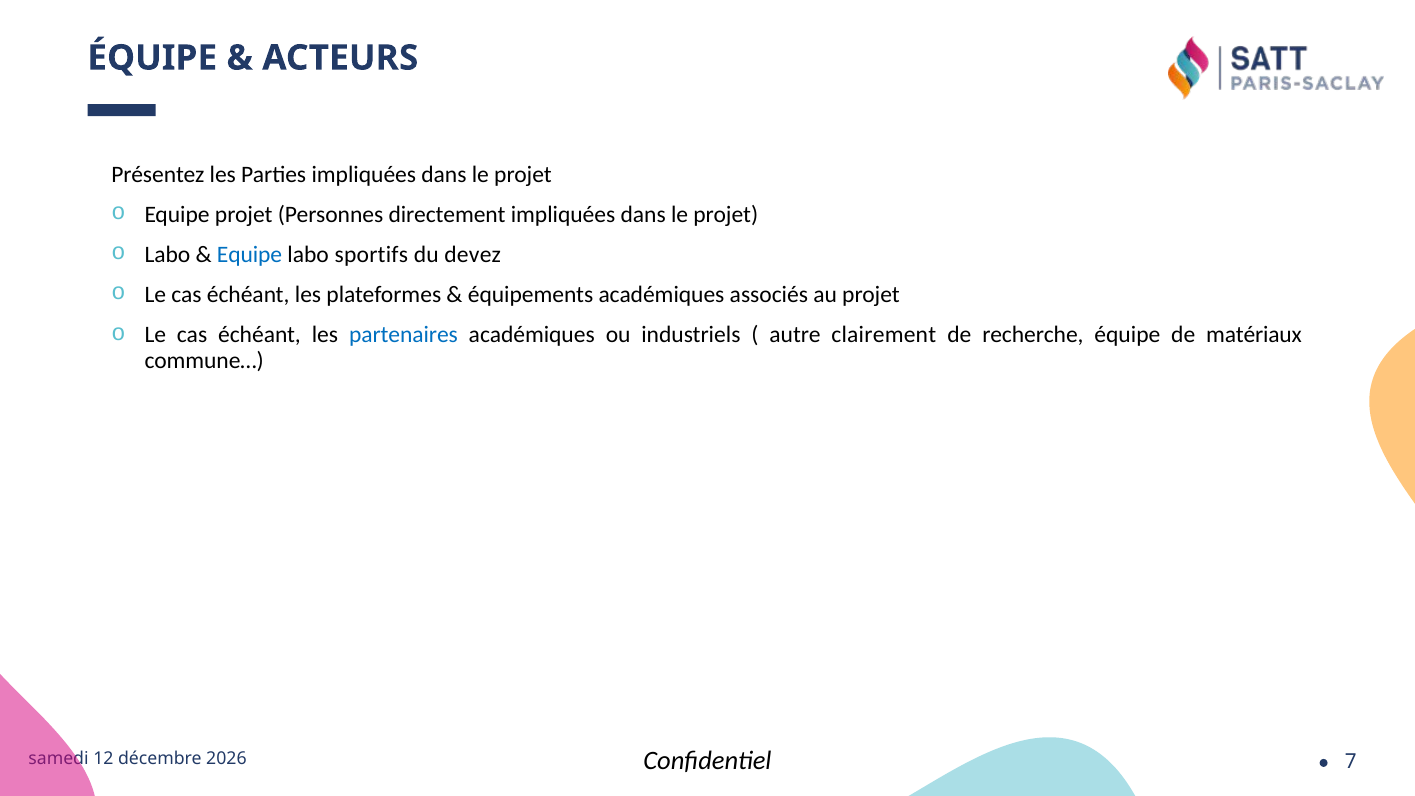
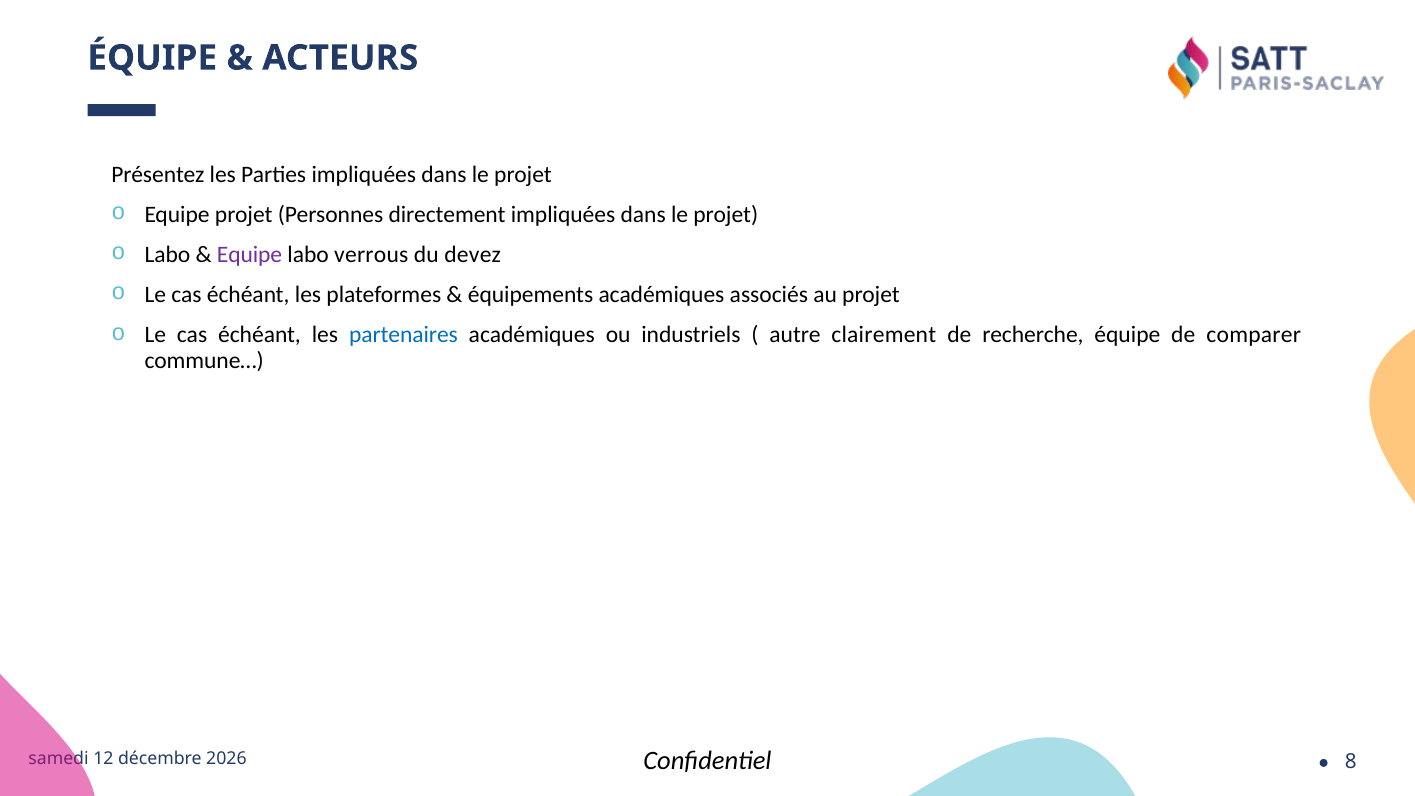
Equipe at (250, 255) colour: blue -> purple
sportifs: sportifs -> verrous
matériaux: matériaux -> comparer
7: 7 -> 8
